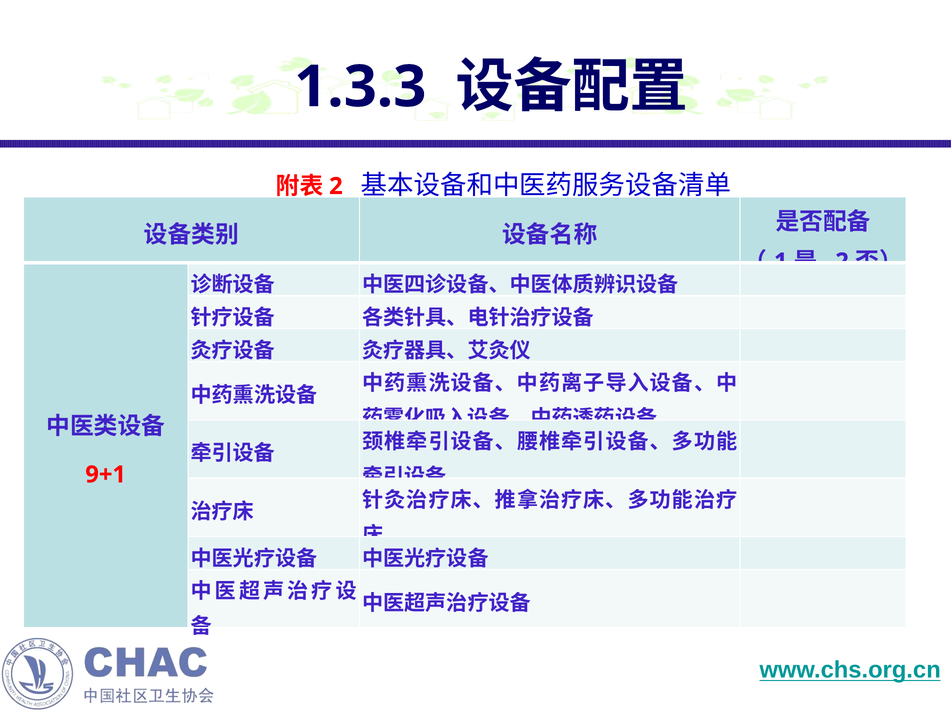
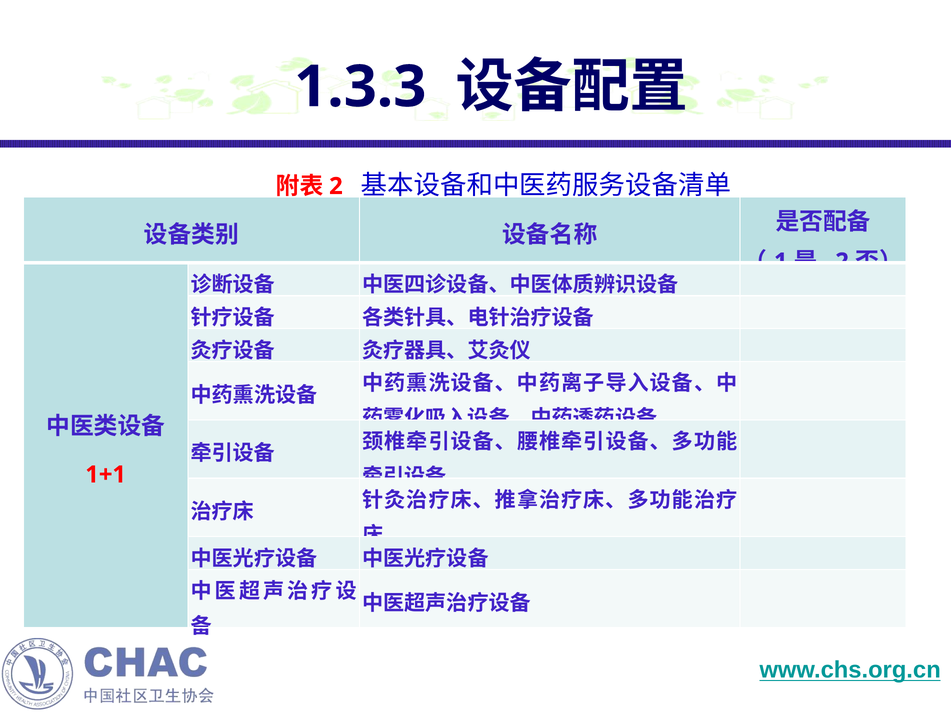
9+1: 9+1 -> 1+1
